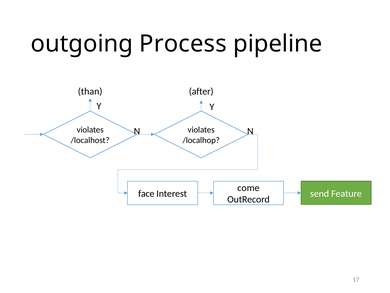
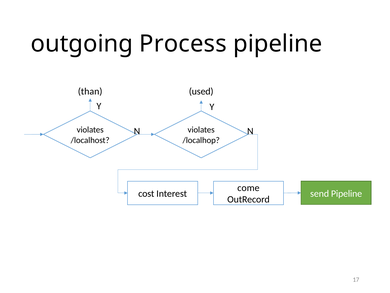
after: after -> used
face: face -> cost
send Feature: Feature -> Pipeline
